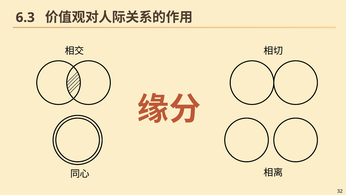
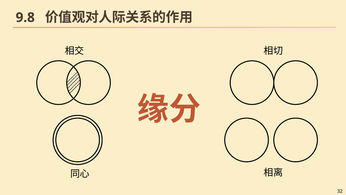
6.3: 6.3 -> 9.8
